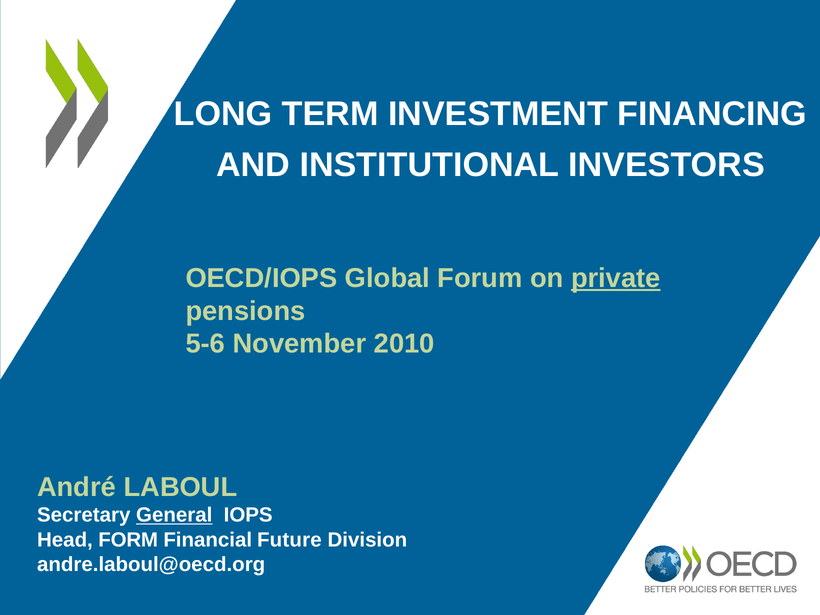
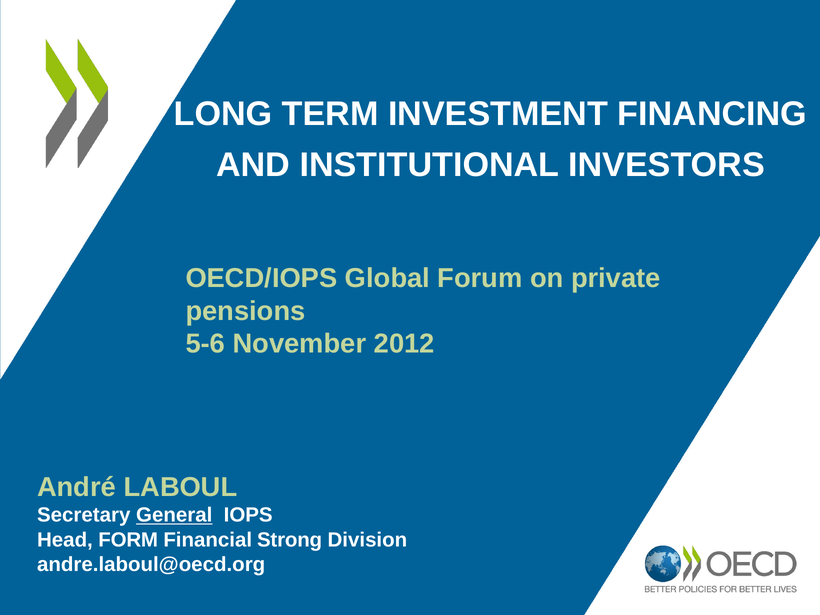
private underline: present -> none
2010: 2010 -> 2012
Future: Future -> Strong
